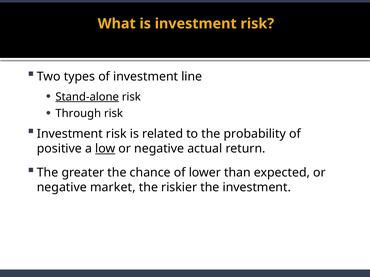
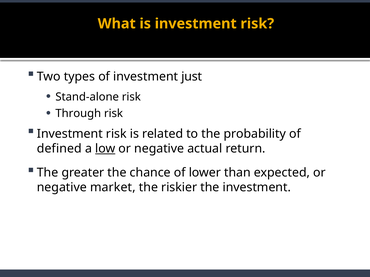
line: line -> just
Stand-alone underline: present -> none
positive: positive -> defined
